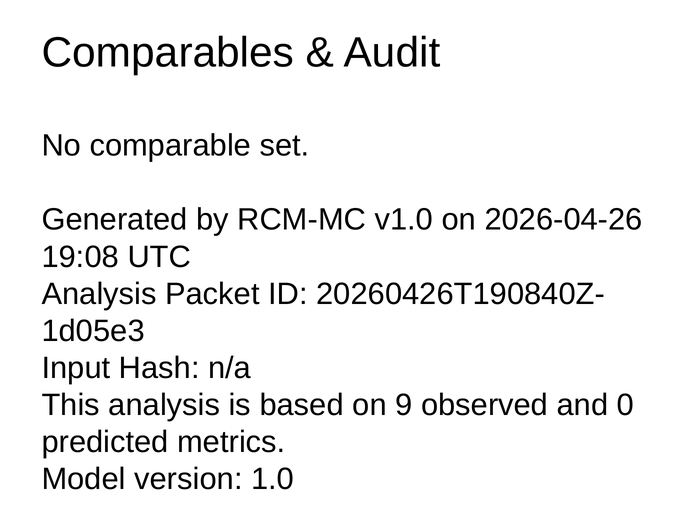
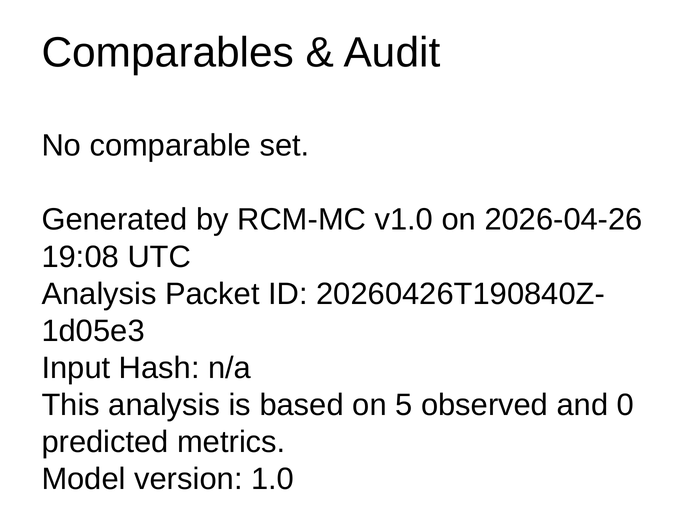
9: 9 -> 5
